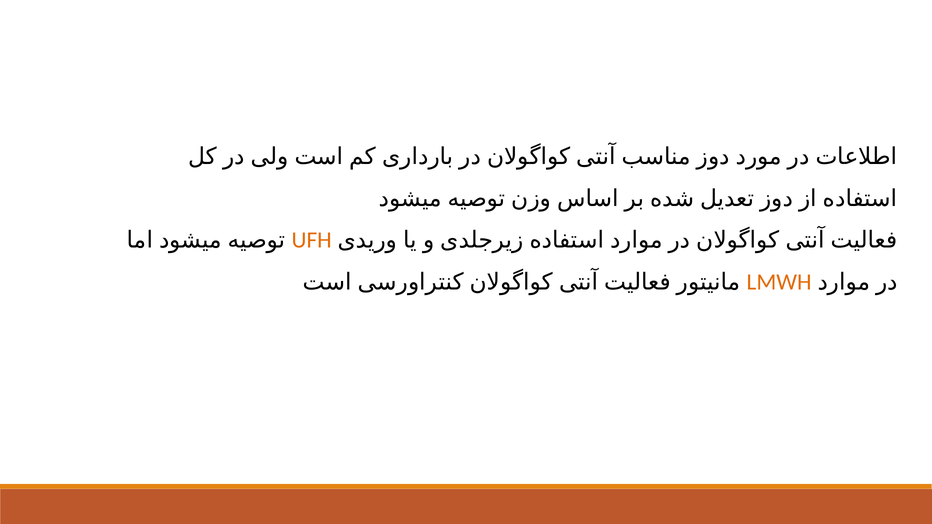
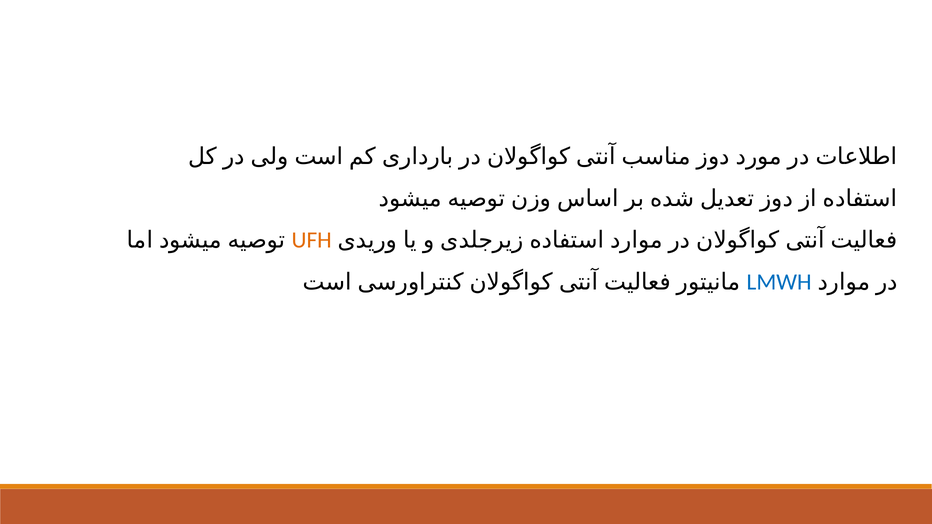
LMWH colour: orange -> blue
